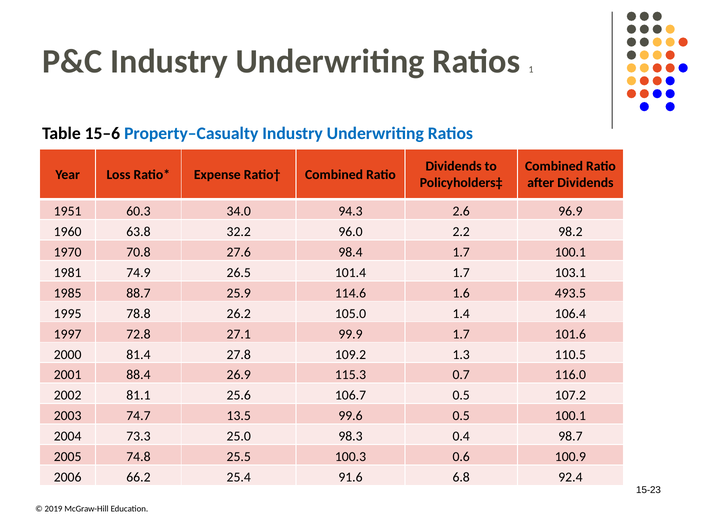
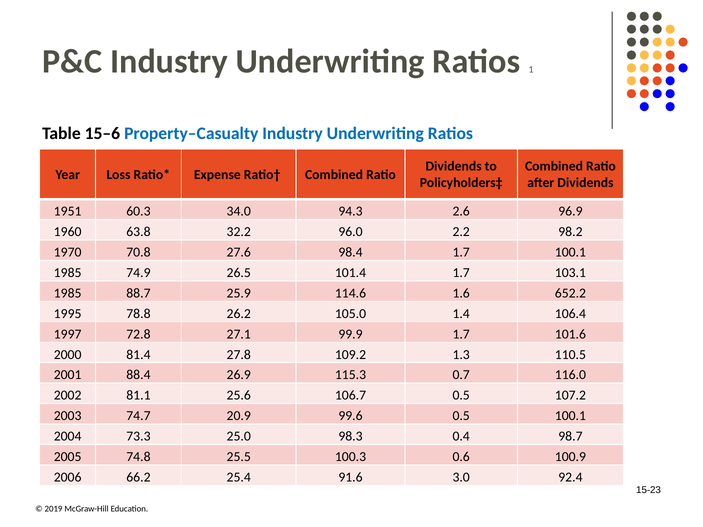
81 at (75, 273): 81 -> 85
493.5: 493.5 -> 652.2
13.5: 13.5 -> 20.9
6.8: 6.8 -> 3.0
